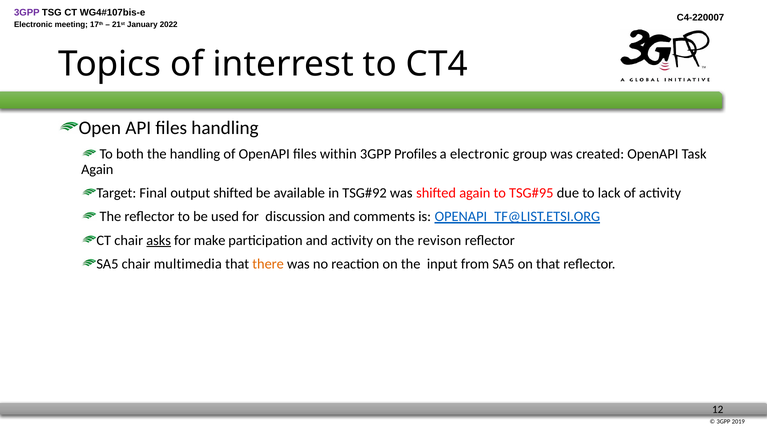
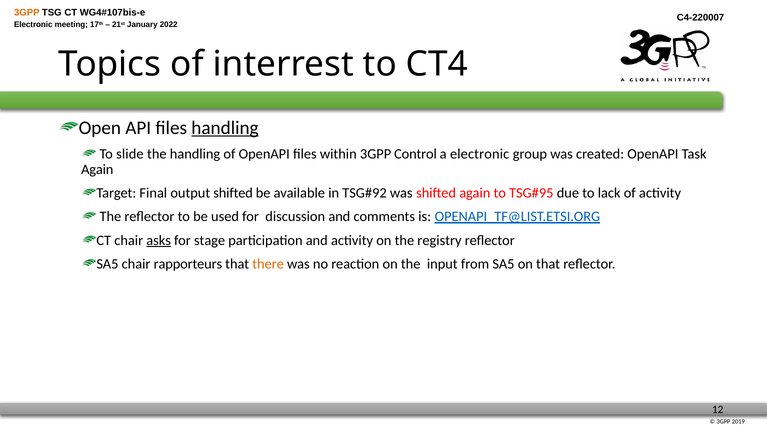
3GPP at (27, 13) colour: purple -> orange
handling at (225, 128) underline: none -> present
both: both -> slide
Profiles: Profiles -> Control
make: make -> stage
revison: revison -> registry
multimedia: multimedia -> rapporteurs
